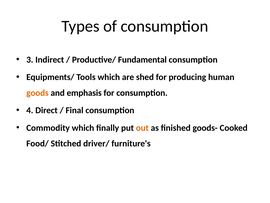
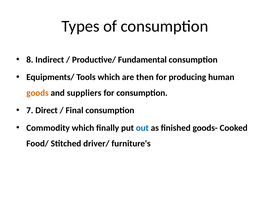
3: 3 -> 8
shed: shed -> then
emphasis: emphasis -> suppliers
4: 4 -> 7
out colour: orange -> blue
